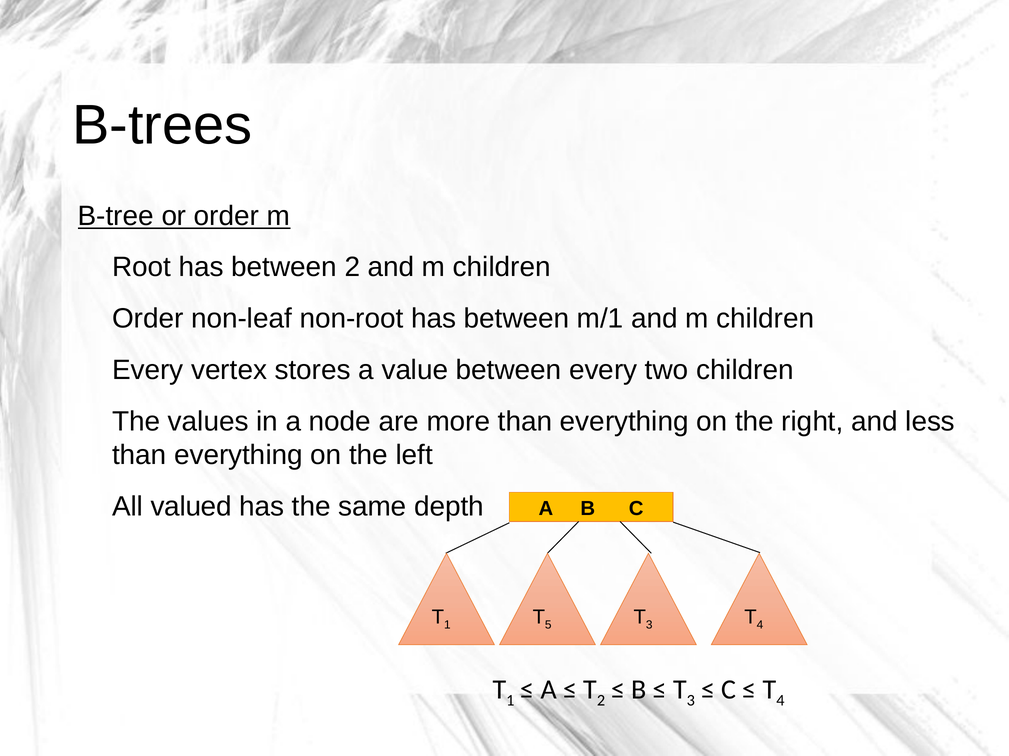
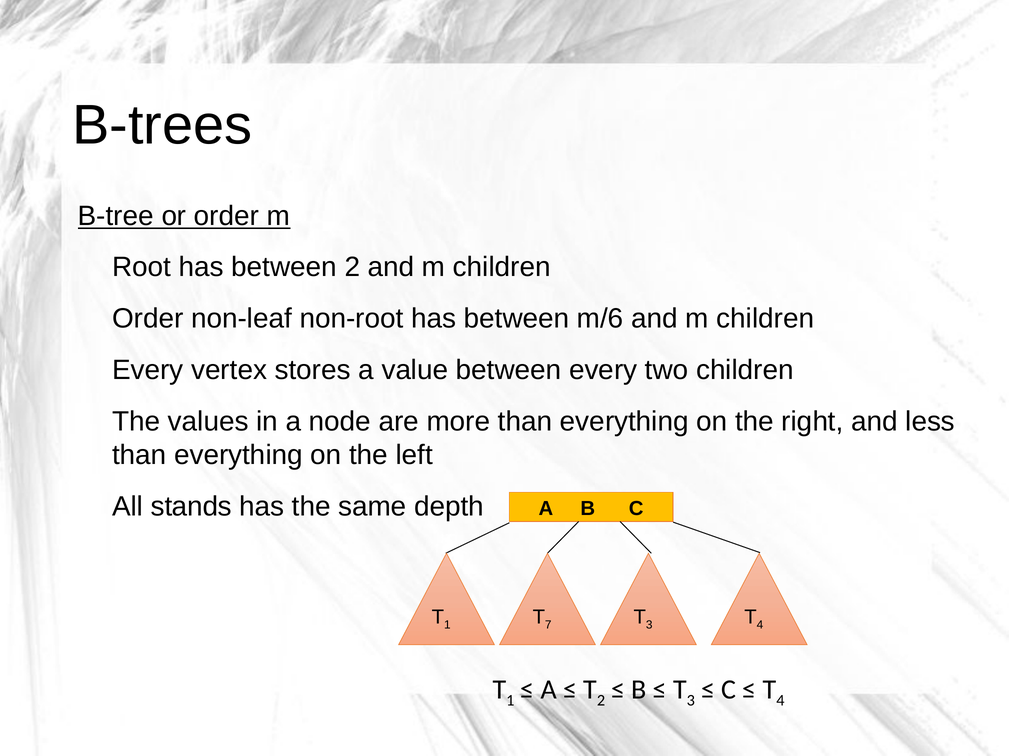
m/1: m/1 -> m/6
valued: valued -> stands
5: 5 -> 7
